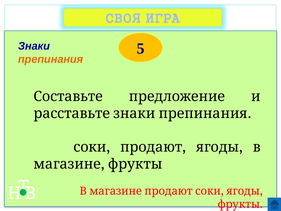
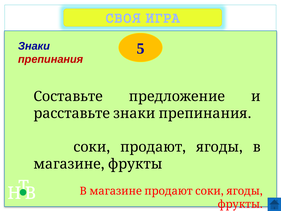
препинания colour: orange -> red
